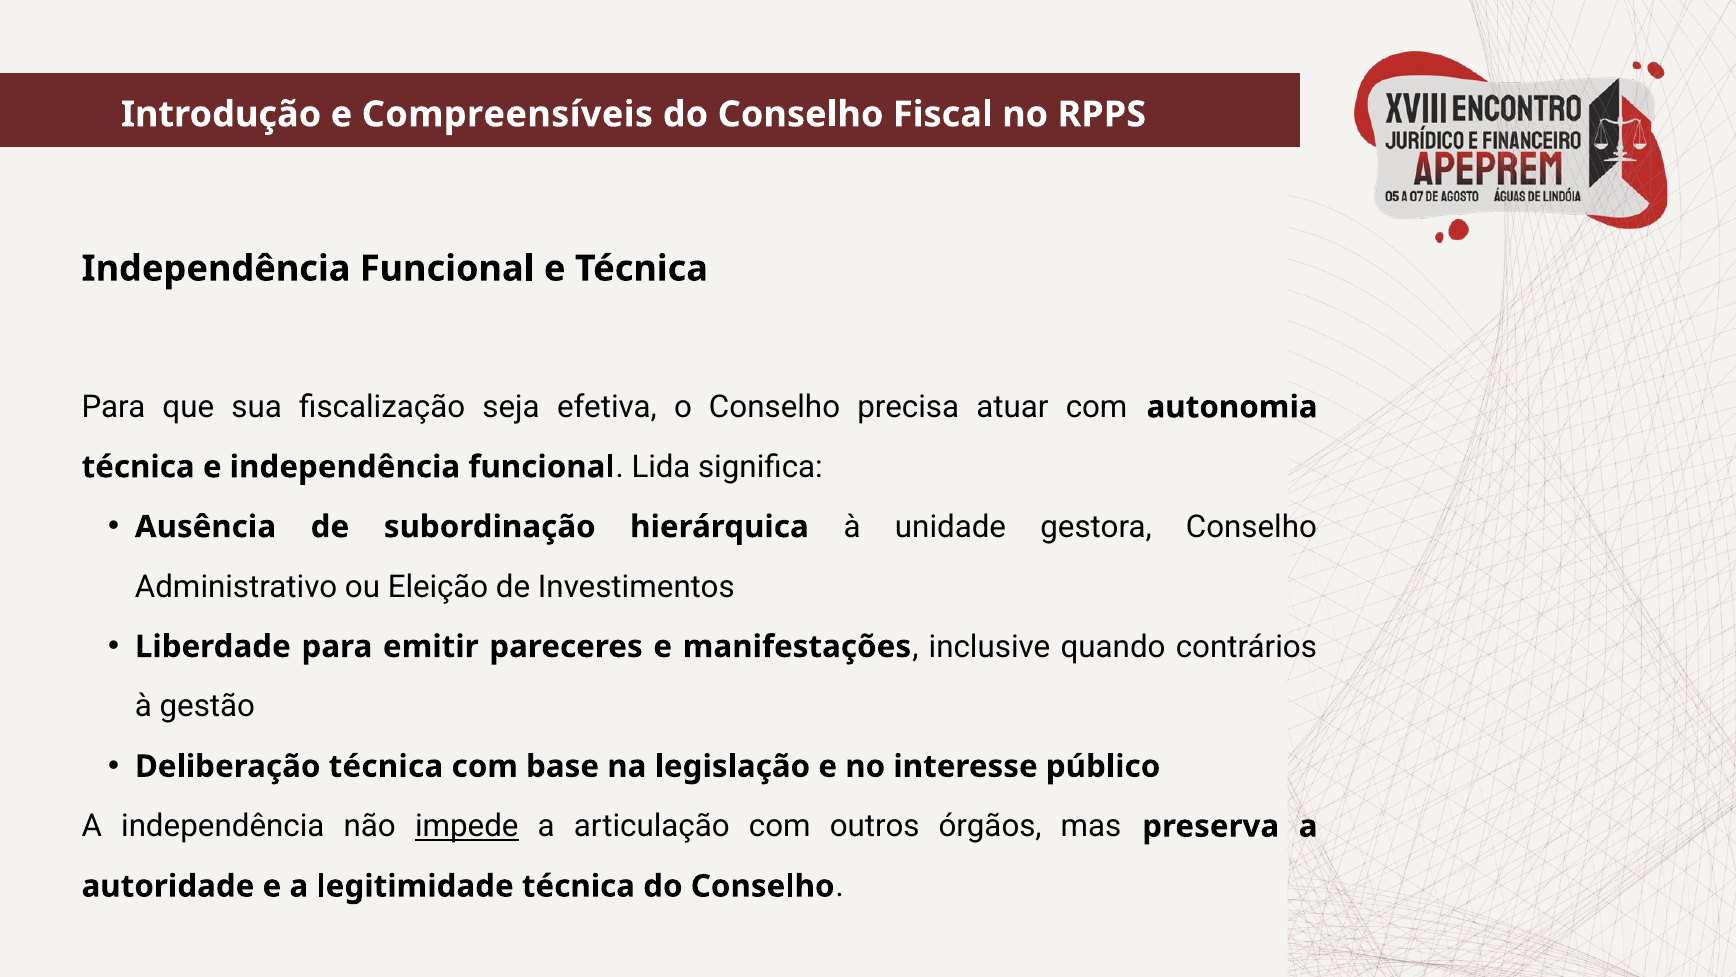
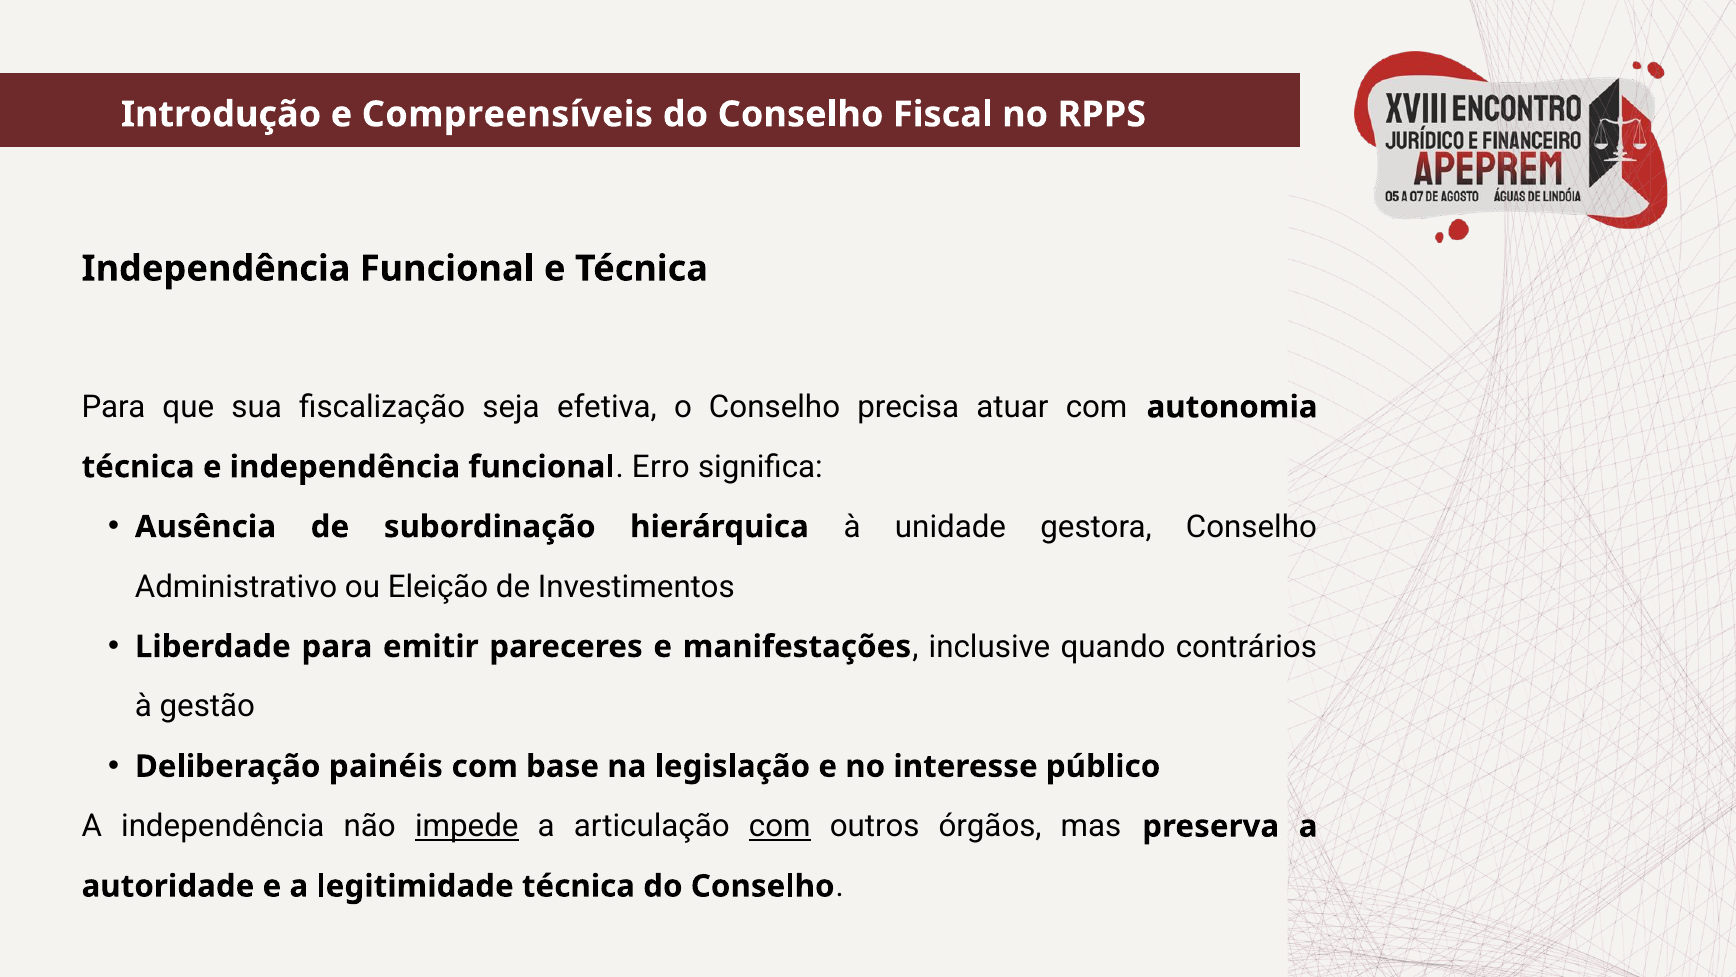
Lida: Lida -> Erro
Deliberação técnica: técnica -> painéis
com at (780, 826) underline: none -> present
